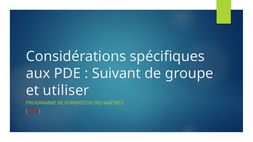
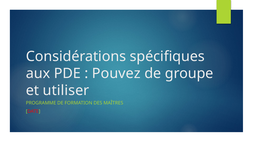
Suivant: Suivant -> Pouvez
